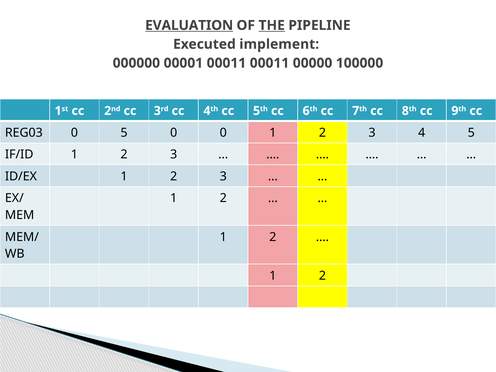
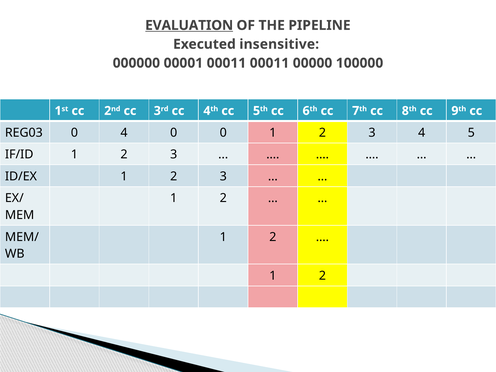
THE underline: present -> none
implement: implement -> insensitive
0 5: 5 -> 4
